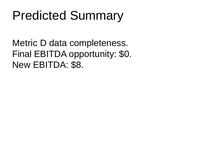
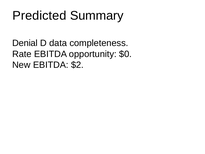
Metric: Metric -> Denial
Final: Final -> Rate
$8: $8 -> $2
